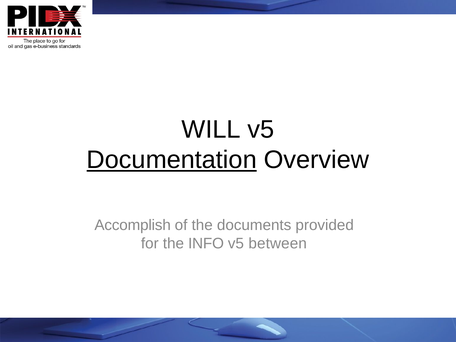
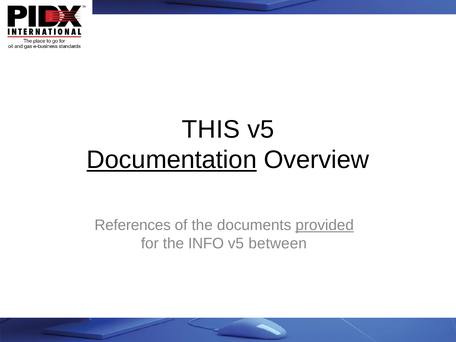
WILL: WILL -> THIS
Accomplish: Accomplish -> References
provided underline: none -> present
